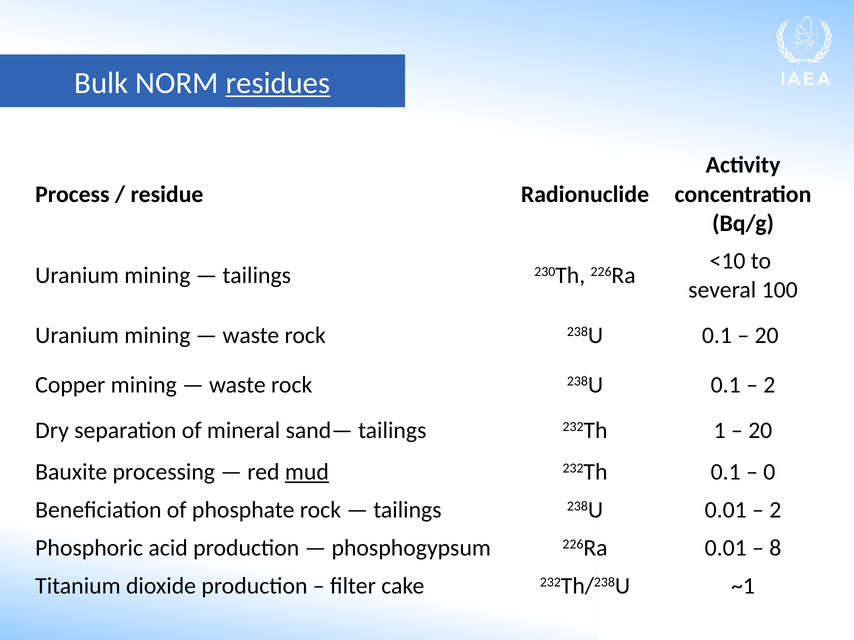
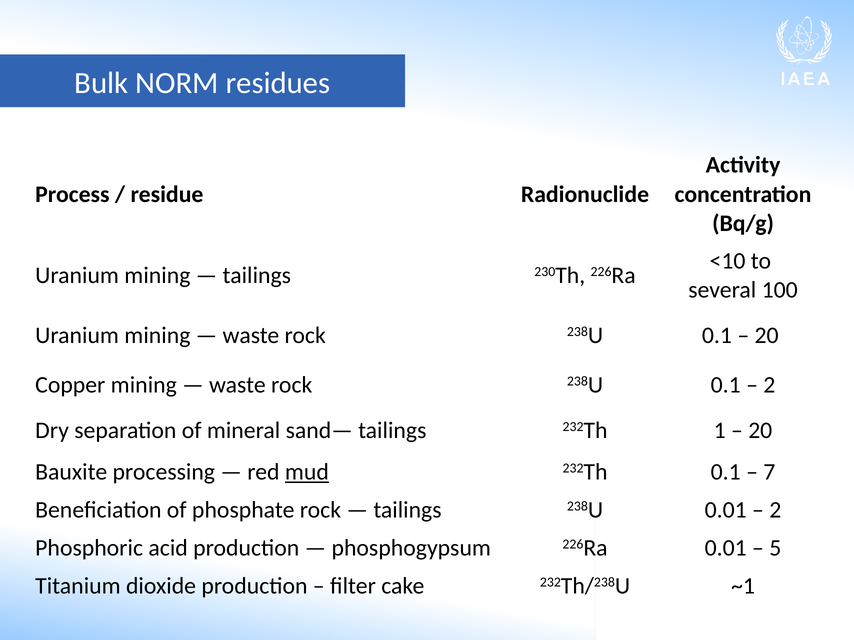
residues underline: present -> none
0: 0 -> 7
8: 8 -> 5
